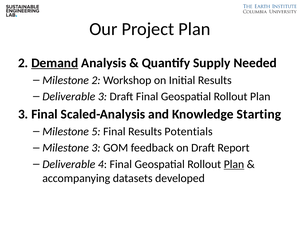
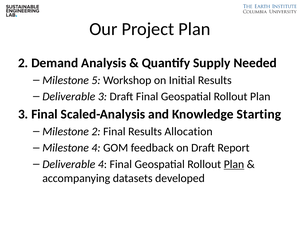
Demand underline: present -> none
Milestone 2: 2 -> 5
Milestone 5: 5 -> 2
Potentials: Potentials -> Allocation
Milestone 3: 3 -> 4
